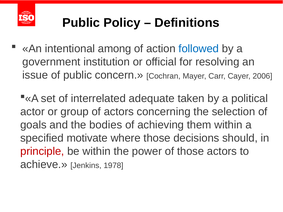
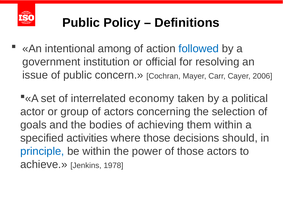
adequate: adequate -> economy
motivate: motivate -> activities
principle colour: red -> blue
